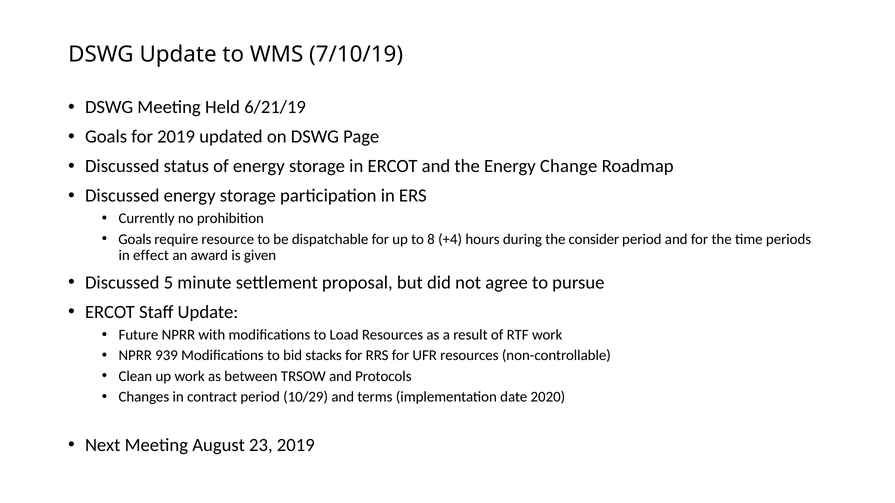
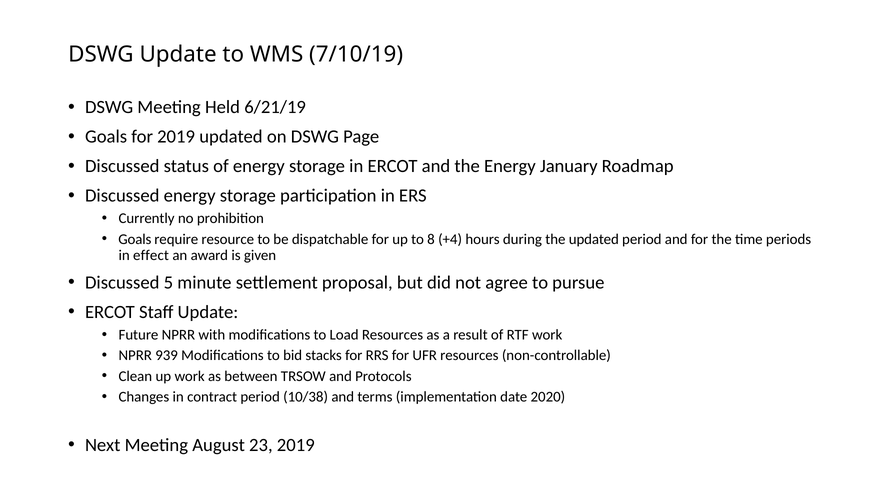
Change: Change -> January
the consider: consider -> updated
10/29: 10/29 -> 10/38
